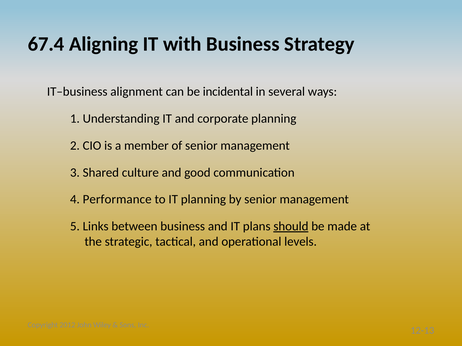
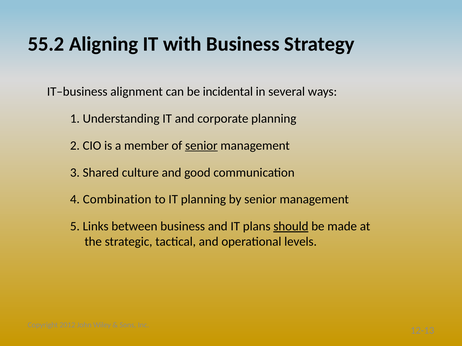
67.4: 67.4 -> 55.2
senior at (201, 146) underline: none -> present
Performance: Performance -> Combination
